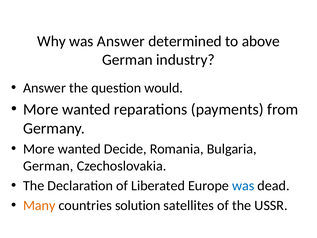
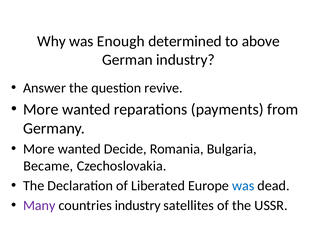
was Answer: Answer -> Enough
would: would -> revive
German at (48, 166): German -> Became
Many colour: orange -> purple
countries solution: solution -> industry
